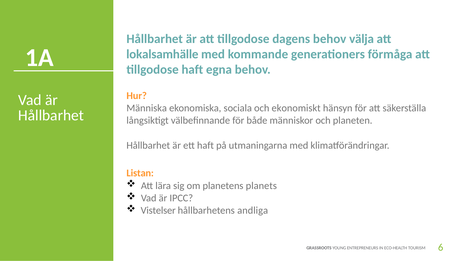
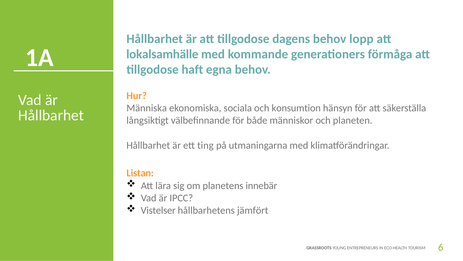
välja: välja -> lopp
ekonomiskt: ekonomiskt -> konsumtion
ett haft: haft -> ting
planets: planets -> innebär
andliga: andliga -> jämfört
